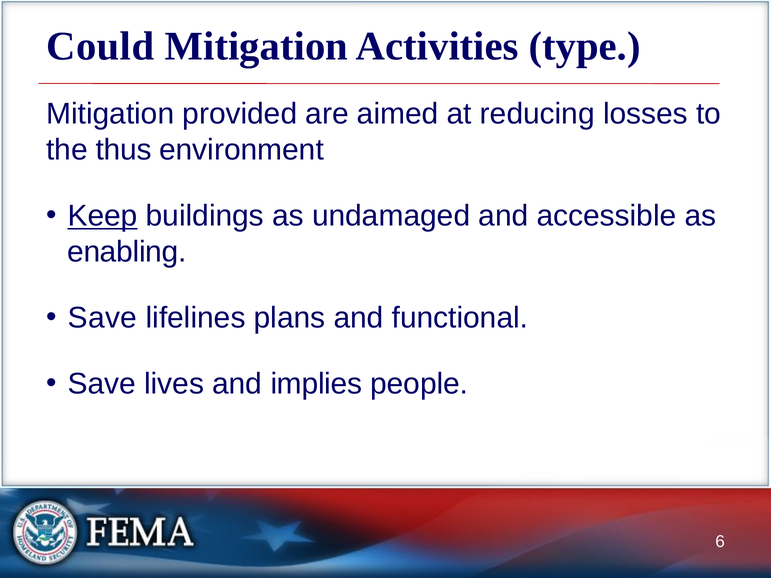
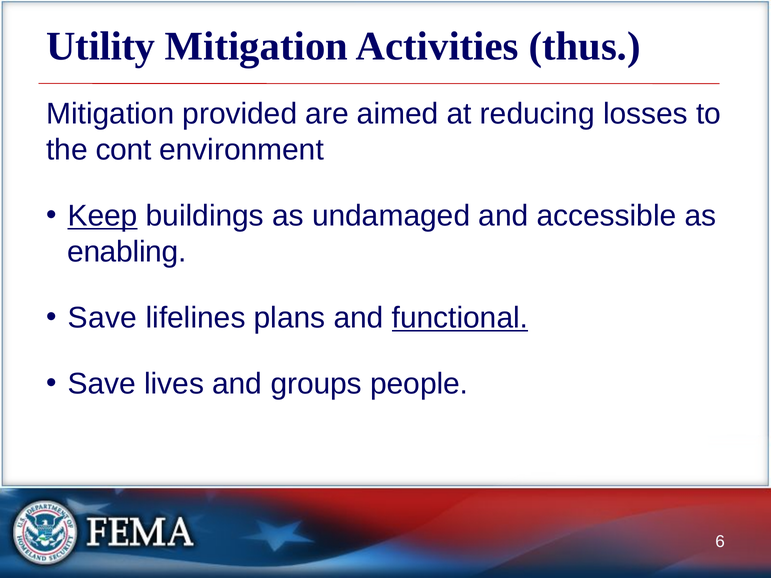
Could: Could -> Utility
type: type -> thus
thus: thus -> cont
functional underline: none -> present
implies: implies -> groups
